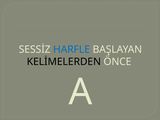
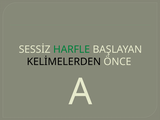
HARFLE colour: blue -> green
